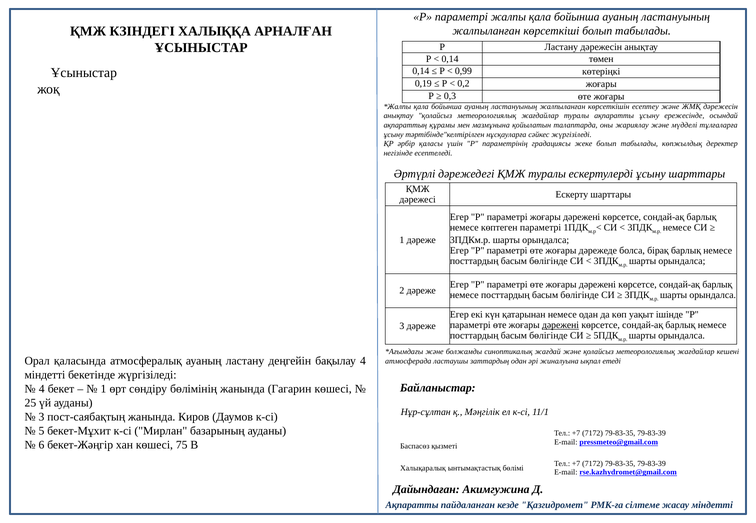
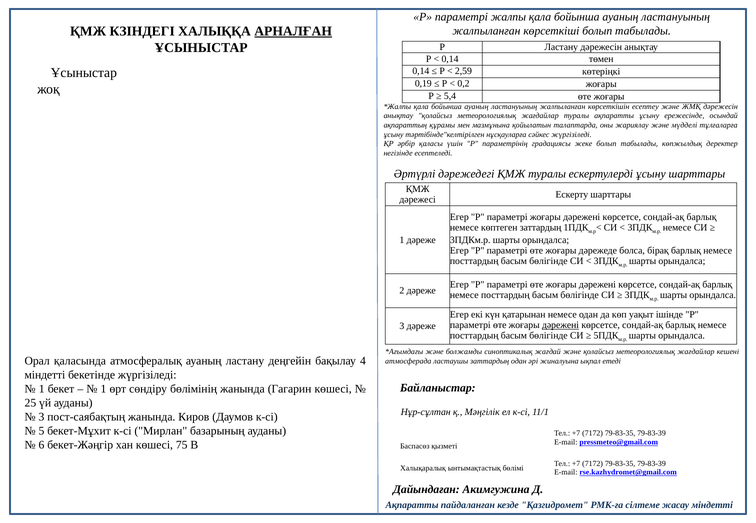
АРНАЛҒАН underline: none -> present
0,99: 0,99 -> 2,59
0,3: 0,3 -> 5,4
көптеген параметрі: параметрі -> заттардың
4 at (42, 389): 4 -> 1
